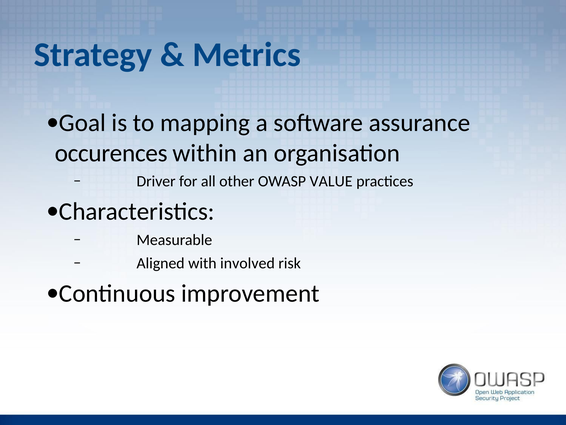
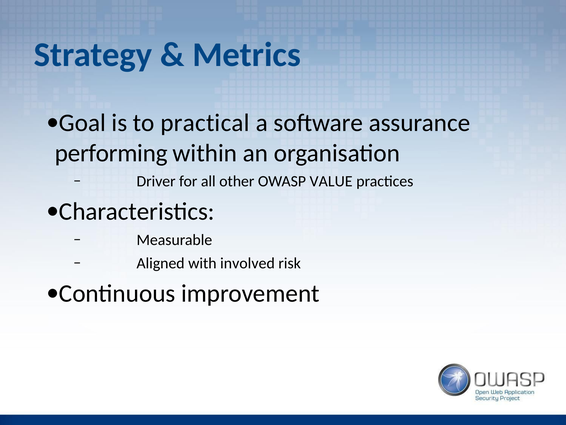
mapping: mapping -> practical
occurences: occurences -> performing
